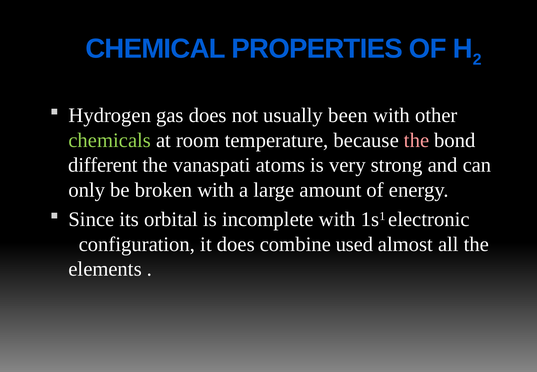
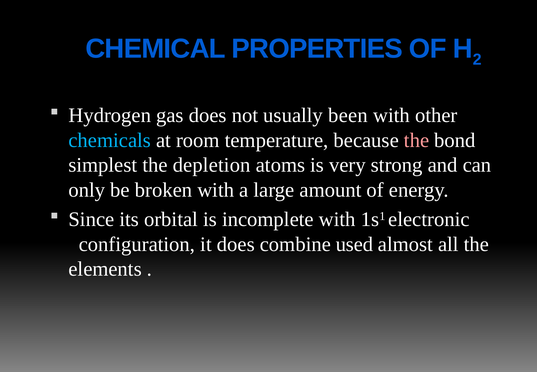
chemicals colour: light green -> light blue
different: different -> simplest
vanaspati: vanaspati -> depletion
